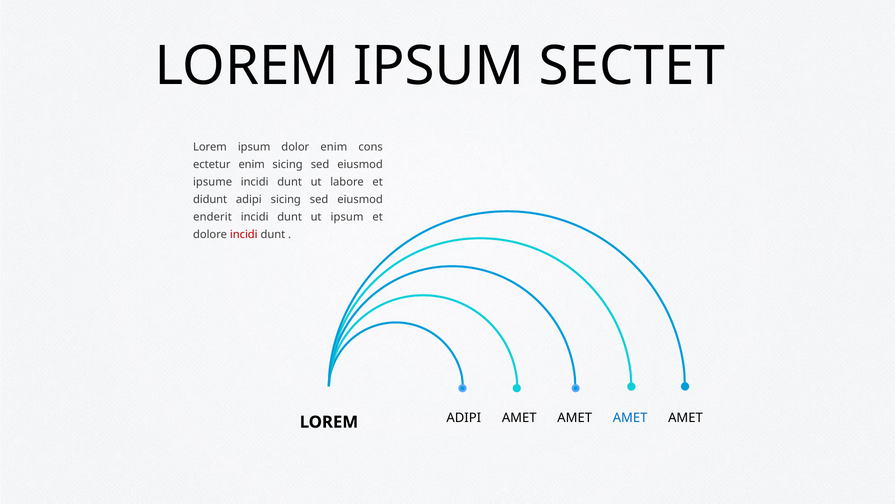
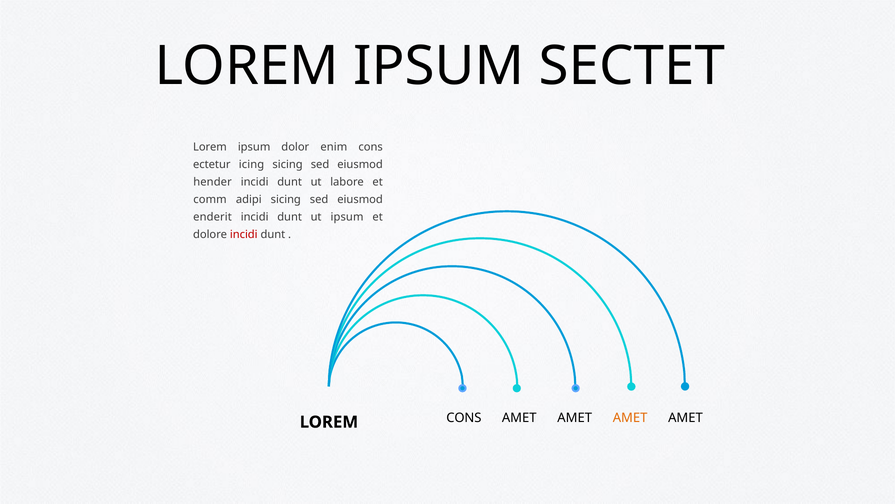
ectetur enim: enim -> icing
ipsume: ipsume -> hender
didunt: didunt -> comm
LOREM ADIPI: ADIPI -> CONS
AMET at (630, 417) colour: blue -> orange
